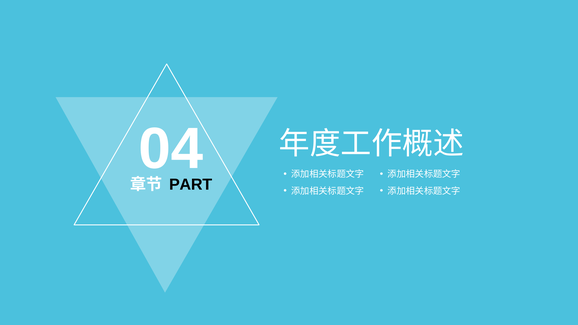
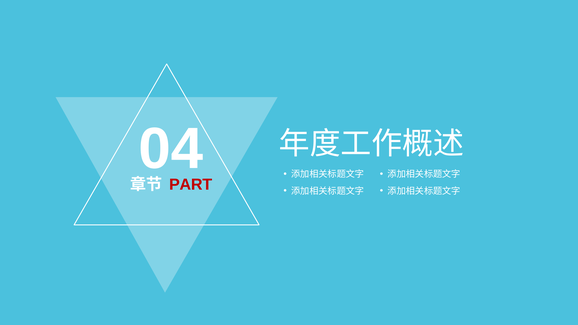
PART colour: black -> red
